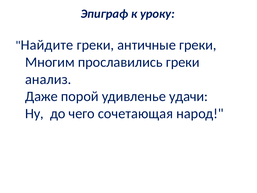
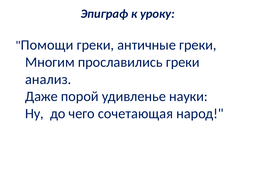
Найдите: Найдите -> Помощи
удачи: удачи -> науки
